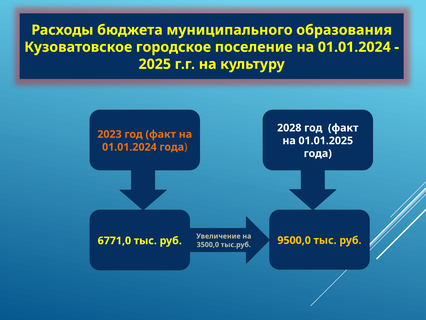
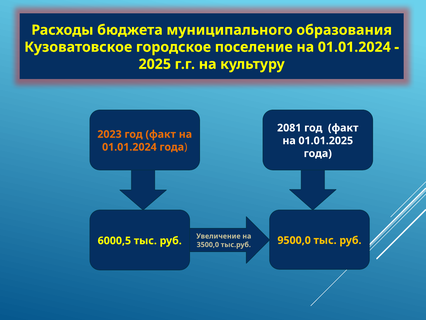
2028: 2028 -> 2081
6771,0: 6771,0 -> 6000,5
